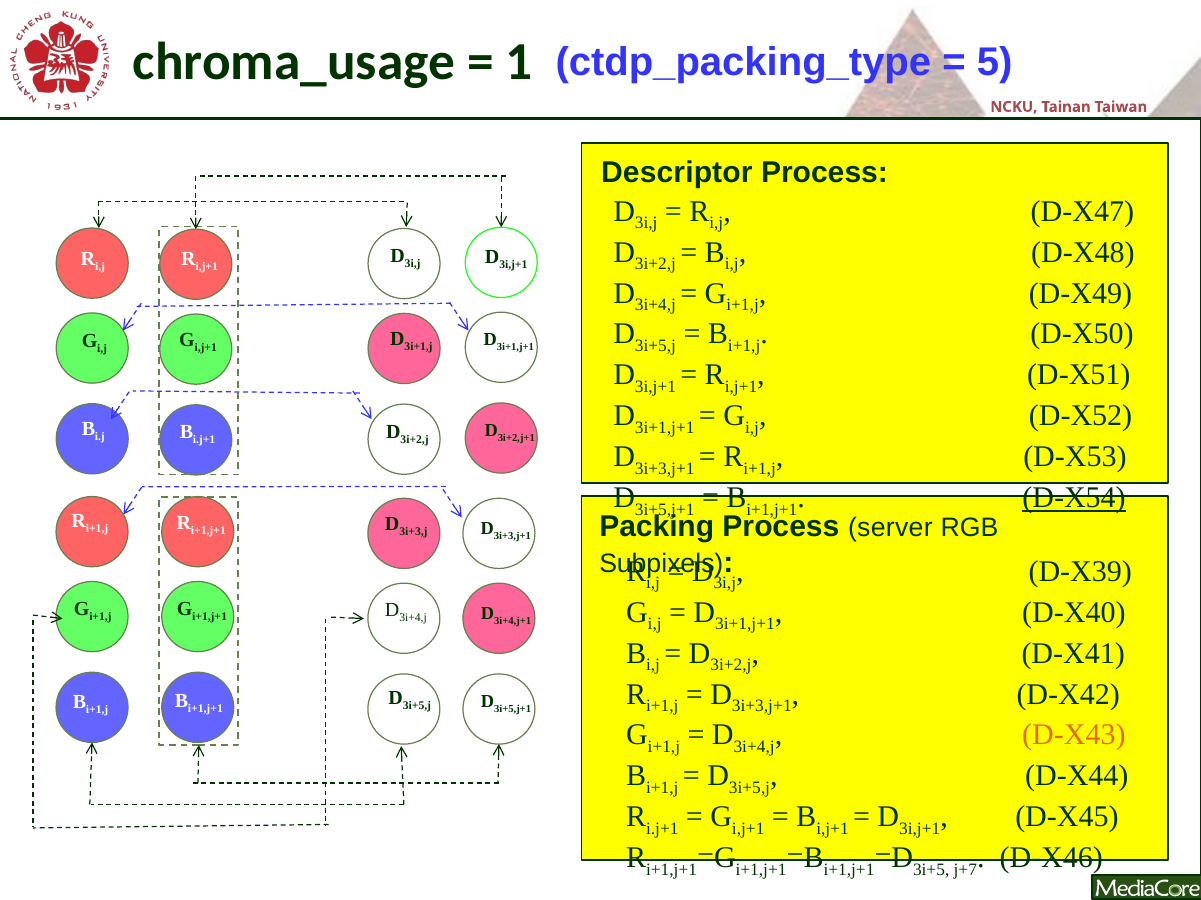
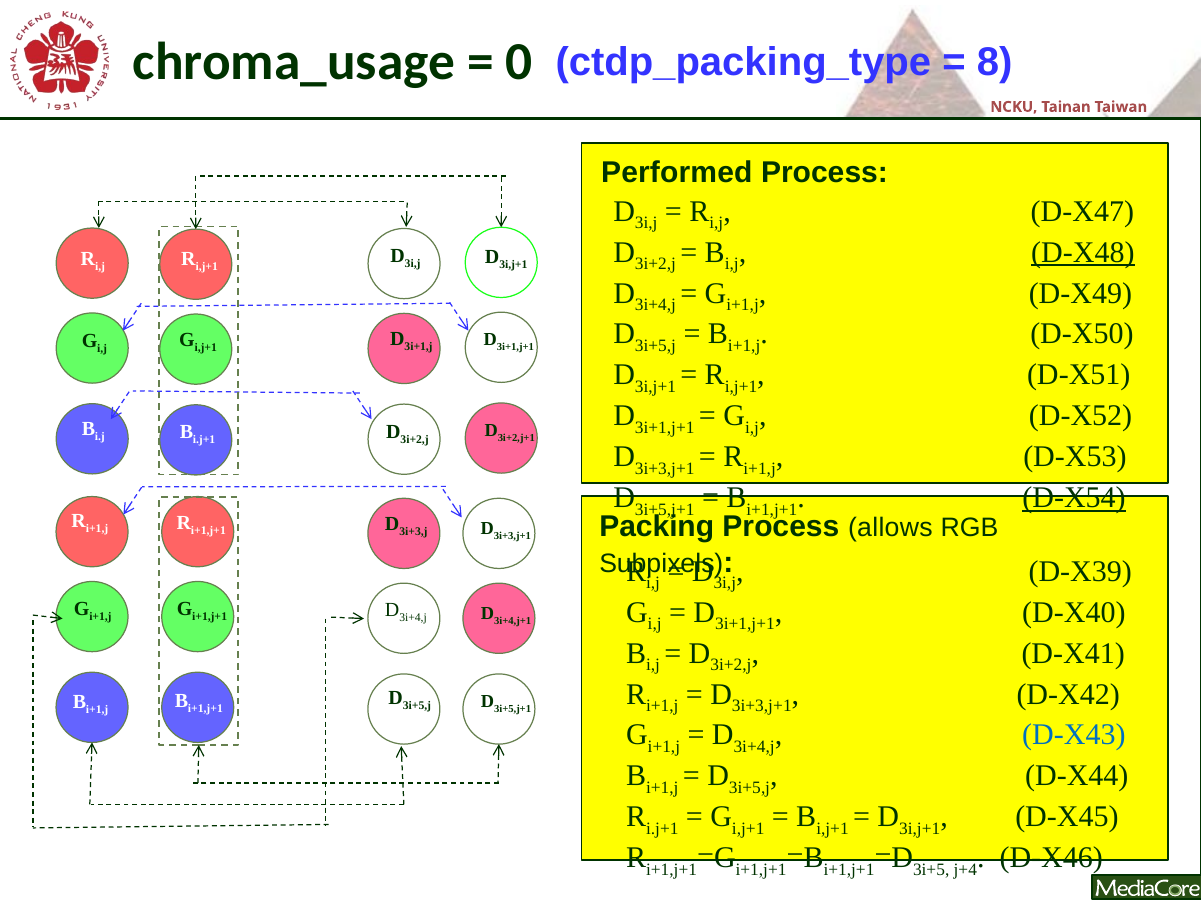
1: 1 -> 0
5: 5 -> 8
Descriptor: Descriptor -> Performed
D-X48 underline: none -> present
server: server -> allows
D-X43 colour: orange -> blue
j+7: j+7 -> j+4
